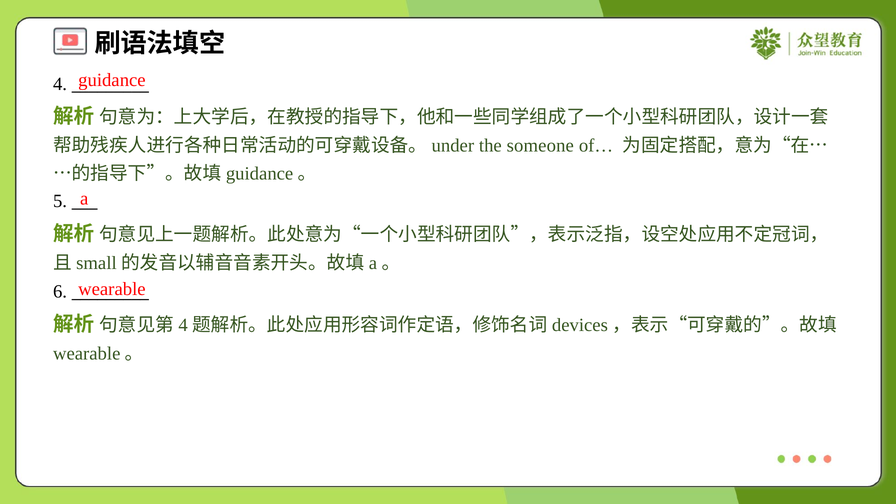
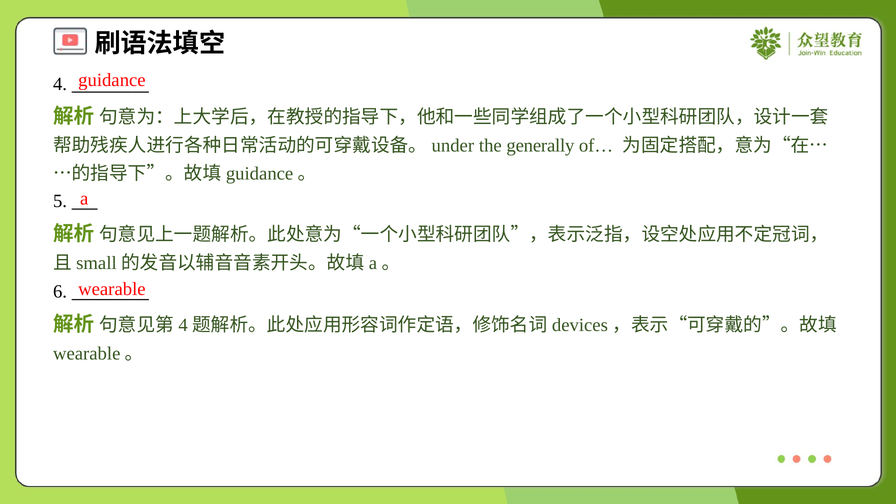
someone: someone -> generally
